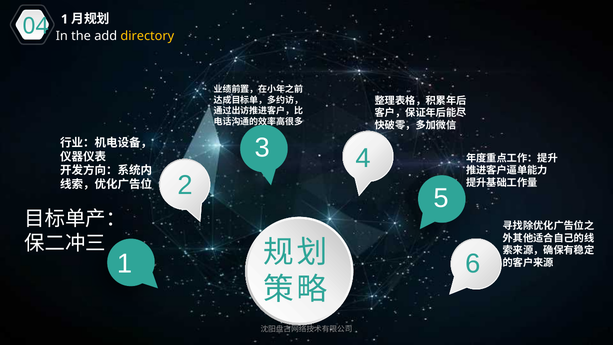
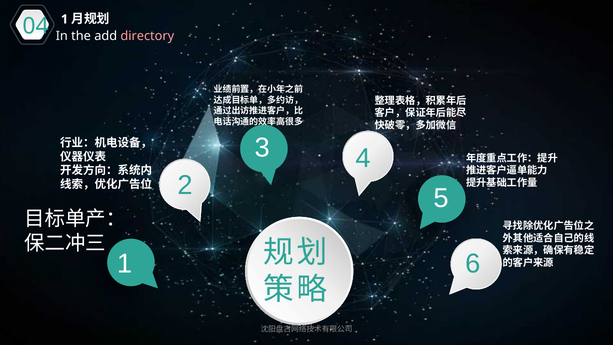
directory colour: yellow -> pink
